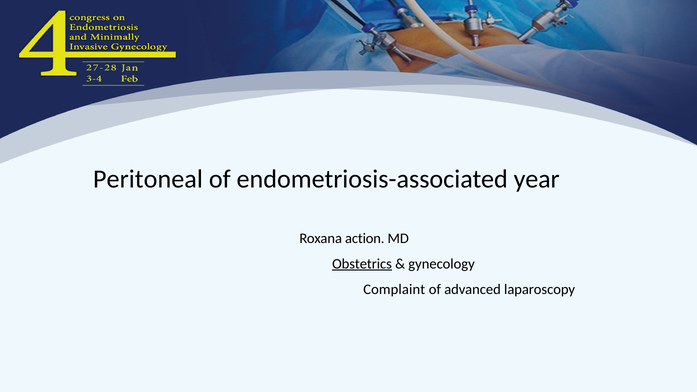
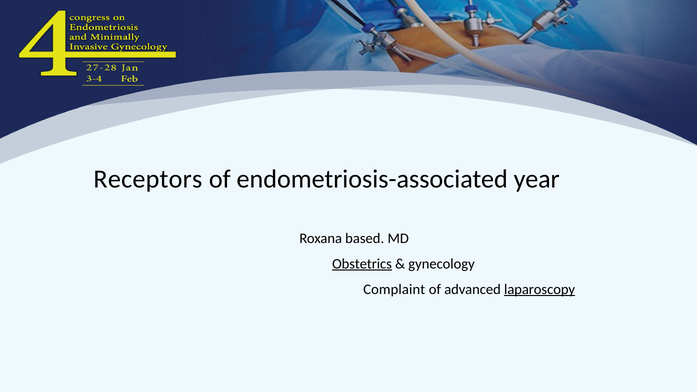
Peritoneal: Peritoneal -> Receptors
action: action -> based
laparoscopy underline: none -> present
